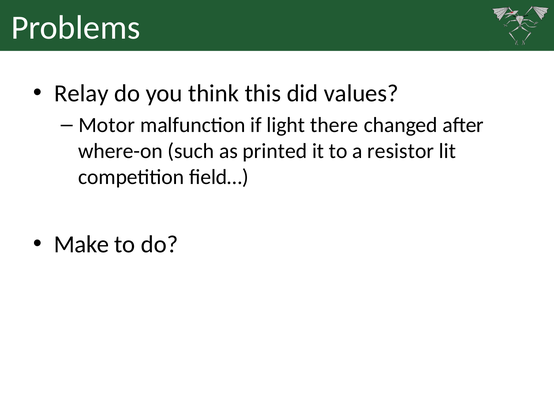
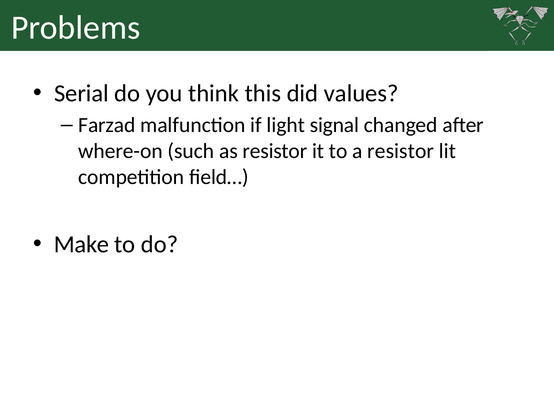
Relay: Relay -> Serial
Motor: Motor -> Farzad
there: there -> signal
as printed: printed -> resistor
